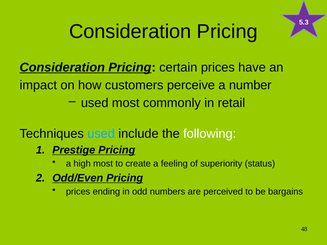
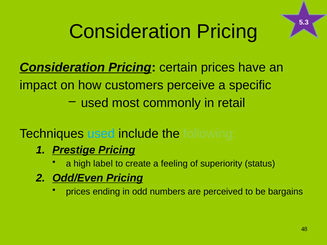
number: number -> specific
following colour: white -> light green
high most: most -> label
